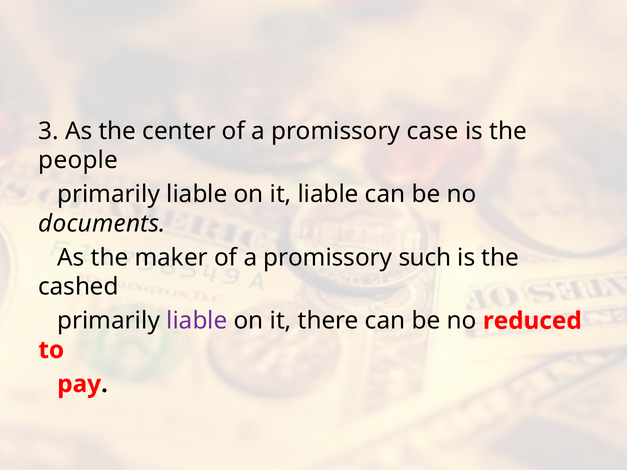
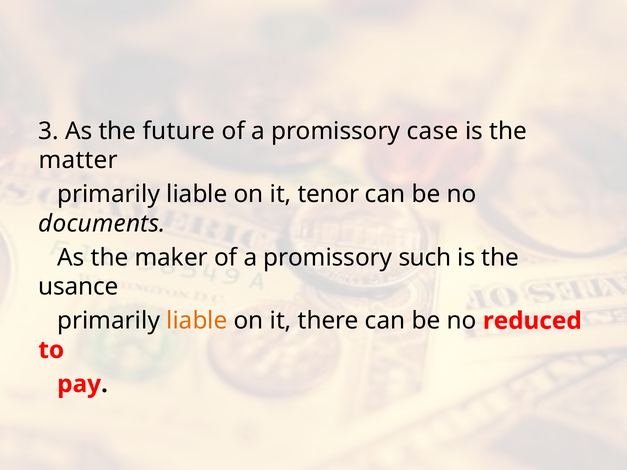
center: center -> future
people: people -> matter
it liable: liable -> tenor
cashed: cashed -> usance
liable at (197, 321) colour: purple -> orange
